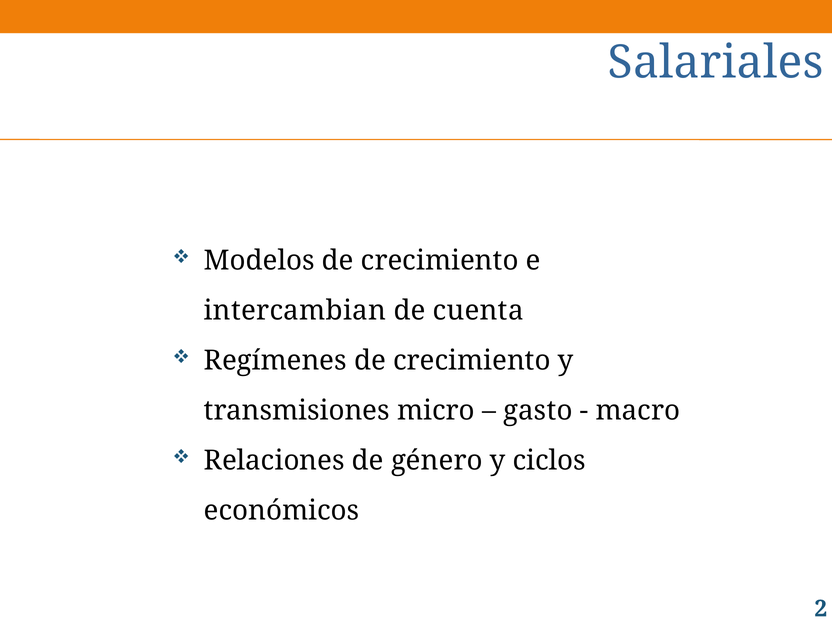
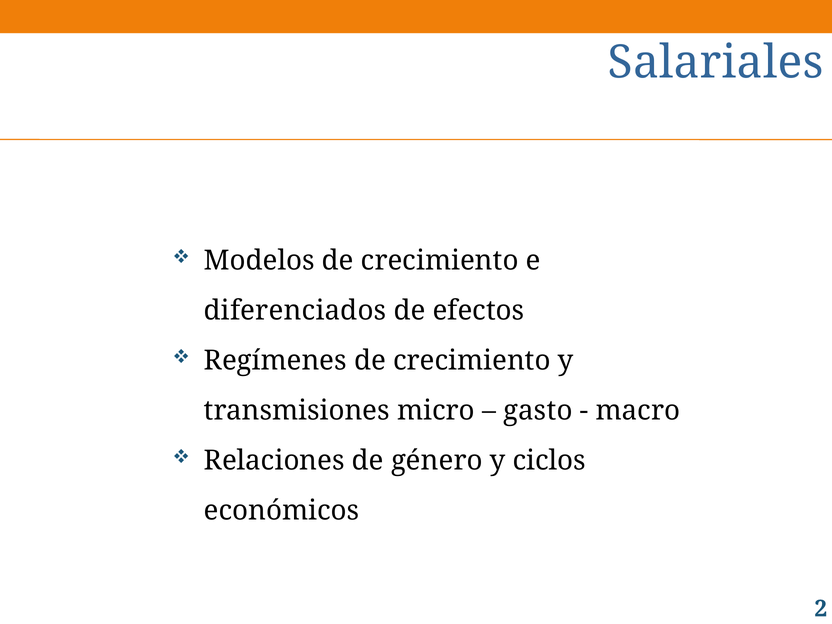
intercambian: intercambian -> diferenciados
cuenta: cuenta -> efectos
